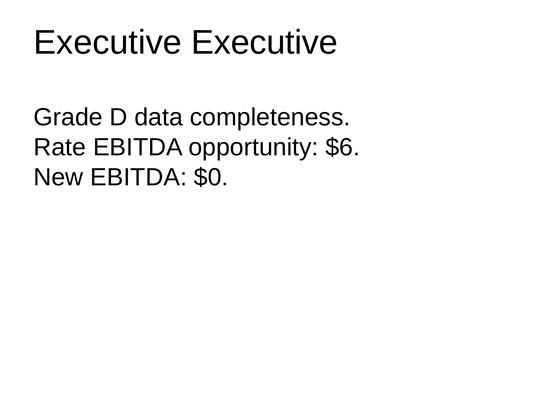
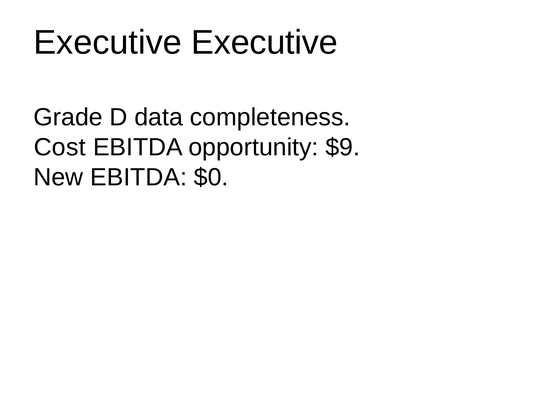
Rate: Rate -> Cost
$6: $6 -> $9
